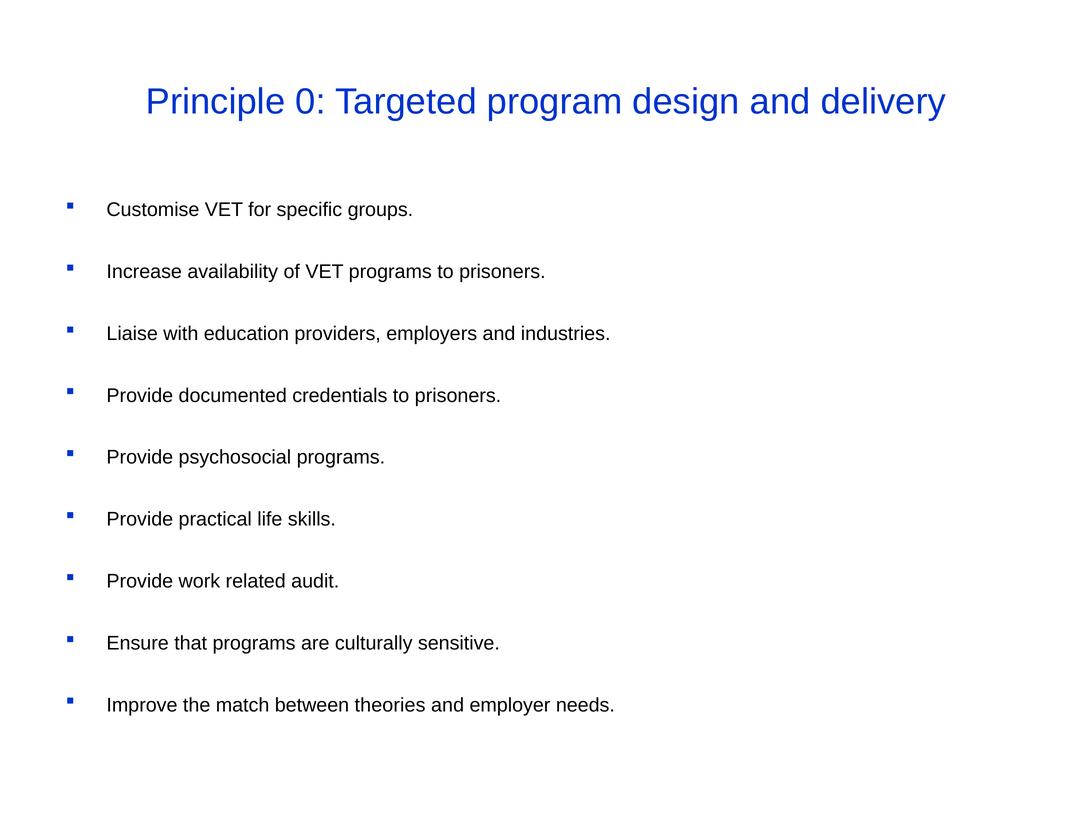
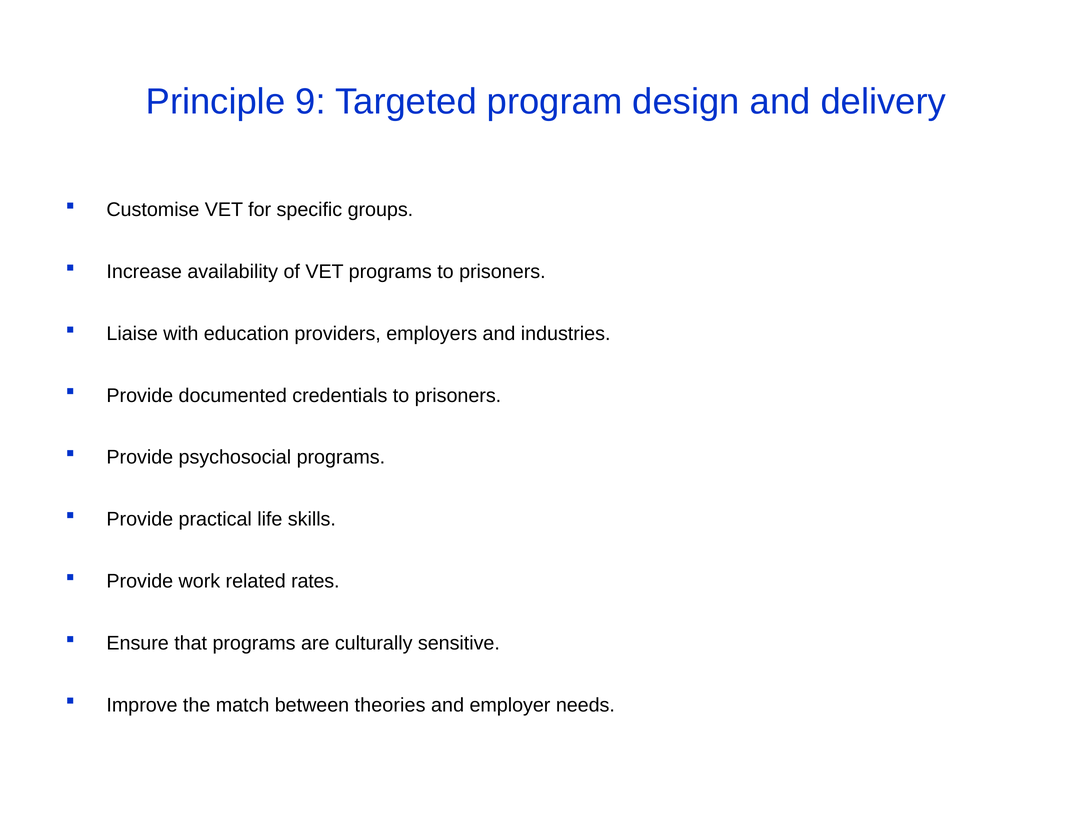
0: 0 -> 9
audit: audit -> rates
